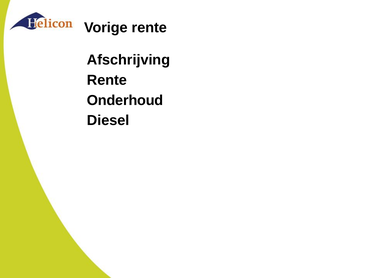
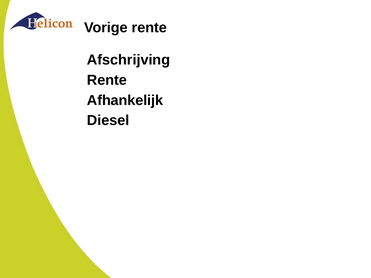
Onderhoud: Onderhoud -> Afhankelijk
